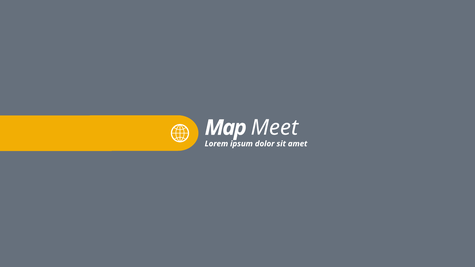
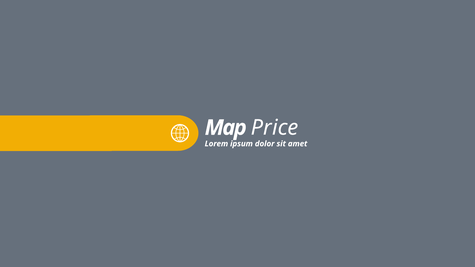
Meet: Meet -> Price
